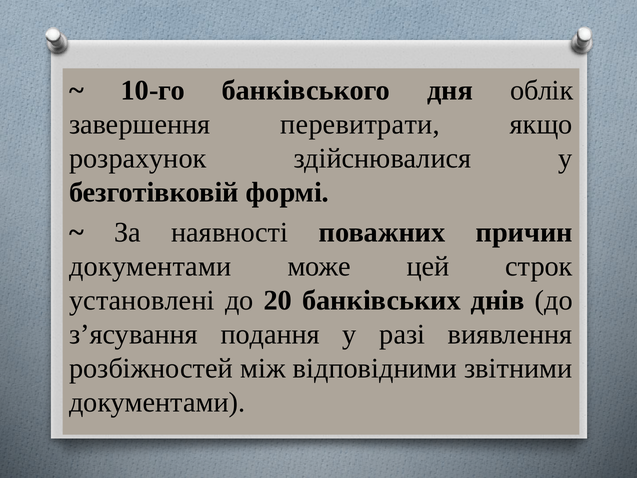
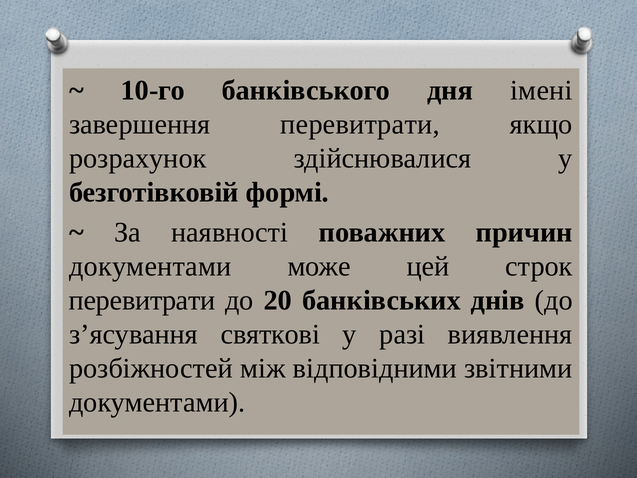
облік: облік -> імені
установлені at (142, 300): установлені -> перевитрати
подання: подання -> святкові
